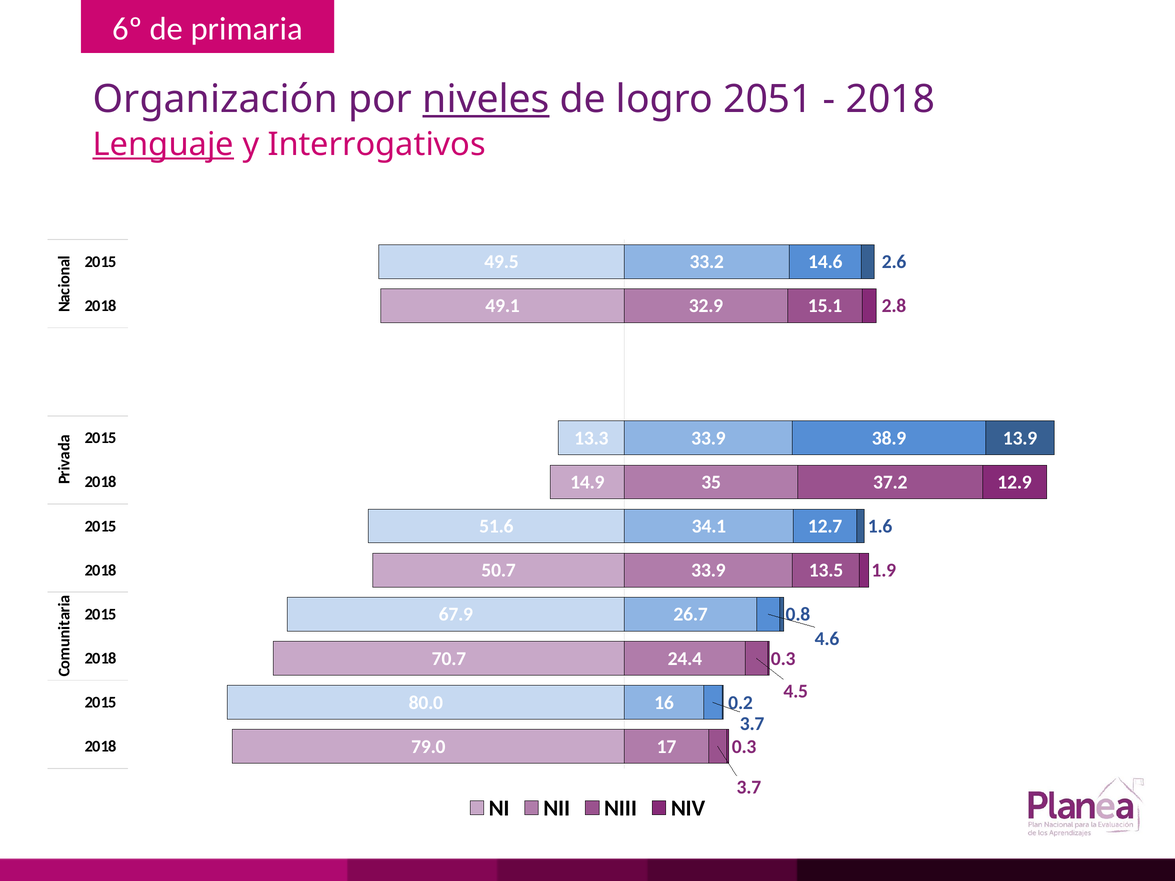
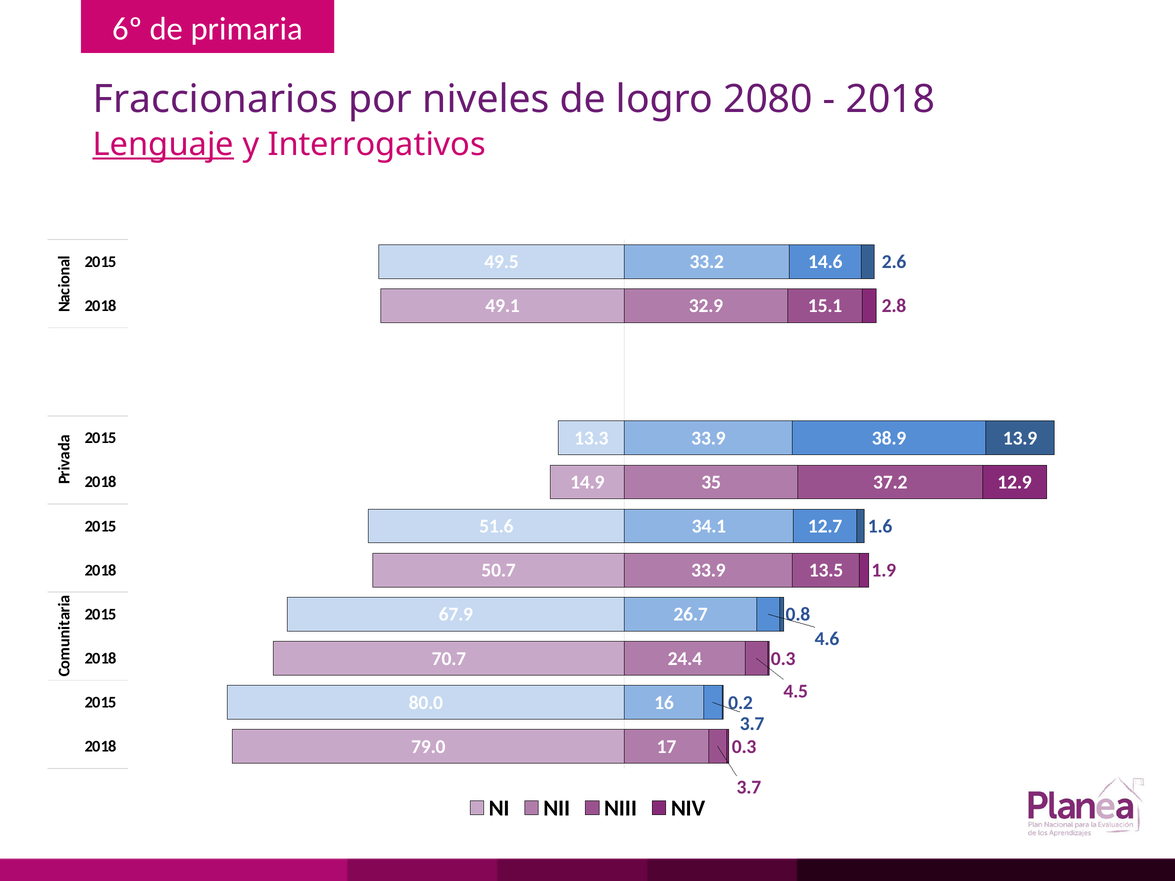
Organización: Organización -> Fraccionarios
niveles underline: present -> none
2051: 2051 -> 2080
